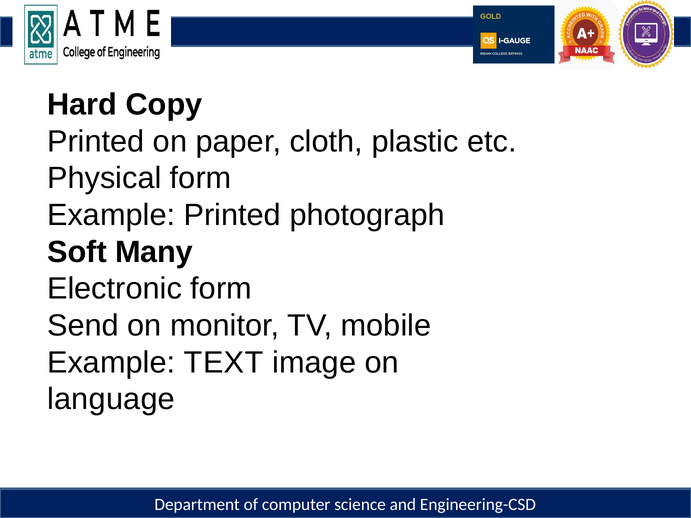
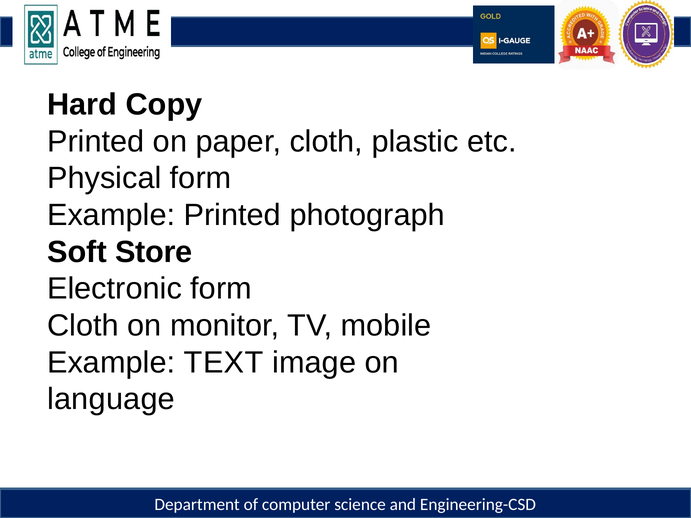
Many: Many -> Store
Send at (83, 326): Send -> Cloth
